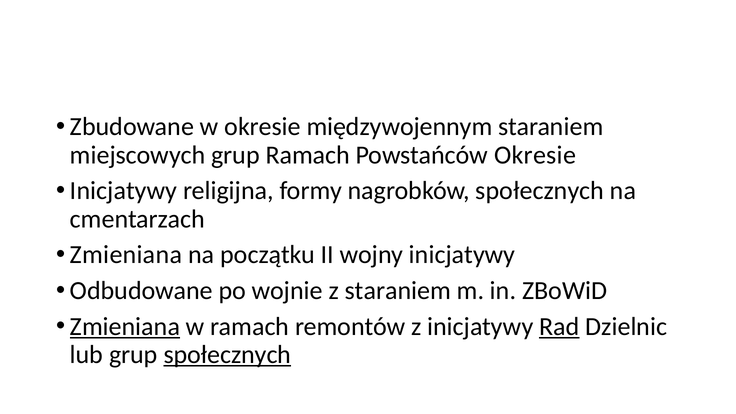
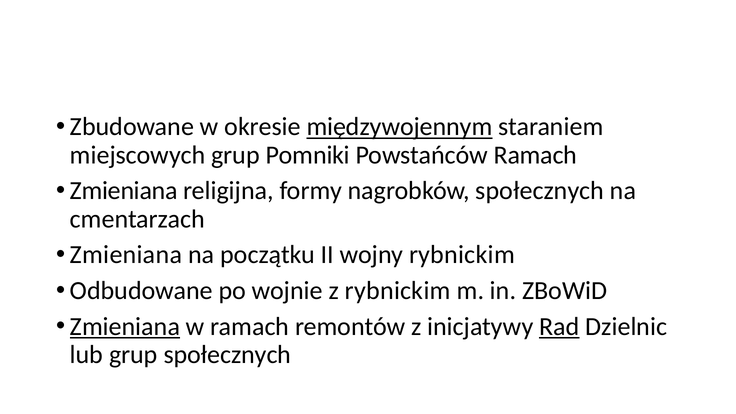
międzywojennym underline: none -> present
grup Ramach: Ramach -> Pomniki
Powstańców Okresie: Okresie -> Ramach
Inicjatywy at (124, 191): Inicjatywy -> Zmieniana
wojny inicjatywy: inicjatywy -> rybnickim
z staraniem: staraniem -> rybnickim
społecznych at (227, 355) underline: present -> none
